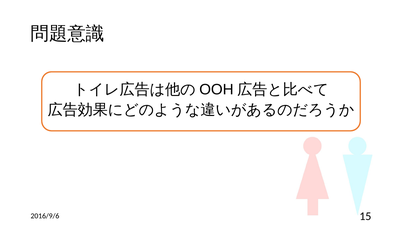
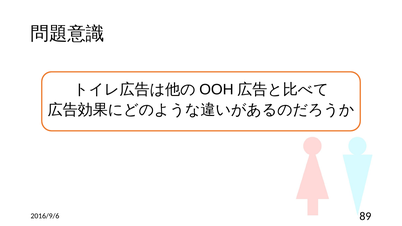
15: 15 -> 89
